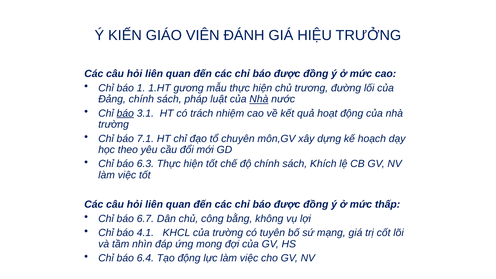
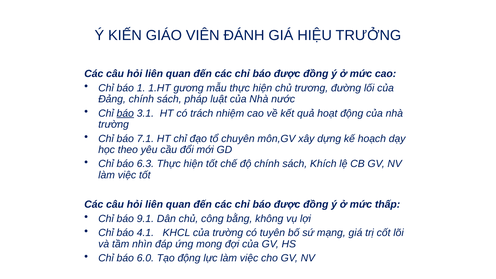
Nhà at (259, 99) underline: present -> none
6.7: 6.7 -> 9.1
6.4: 6.4 -> 6.0
